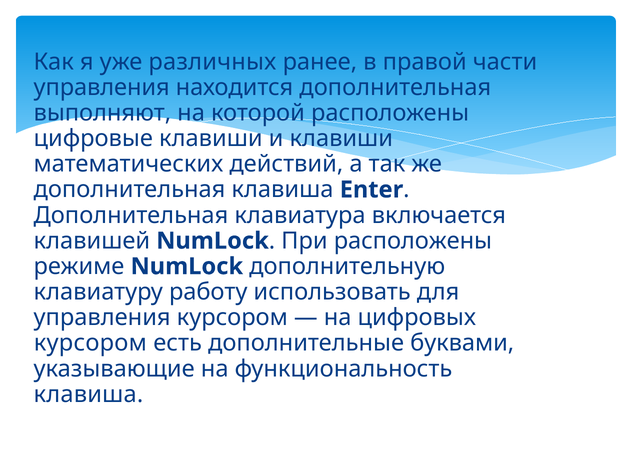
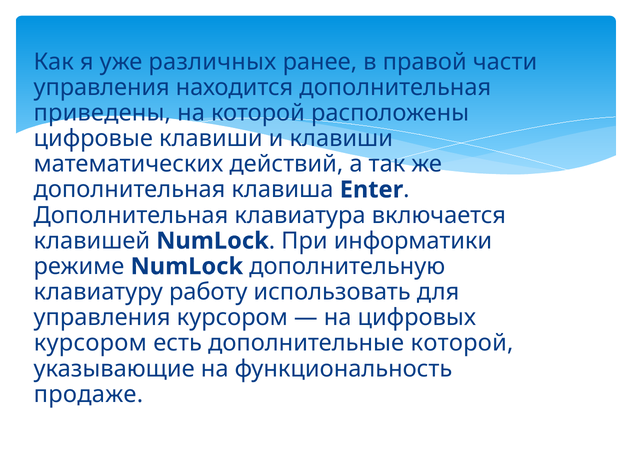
выполняют: выполняют -> приведены
При расположены: расположены -> информатики
дополнительные буквами: буквами -> которой
клавиша at (88, 394): клавиша -> продаже
